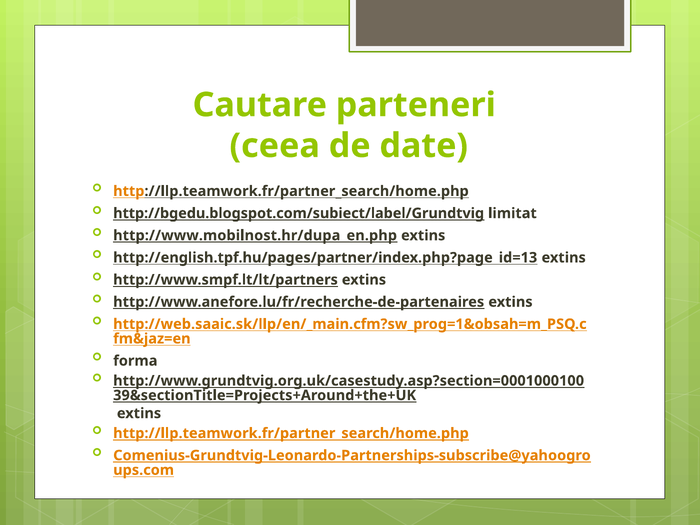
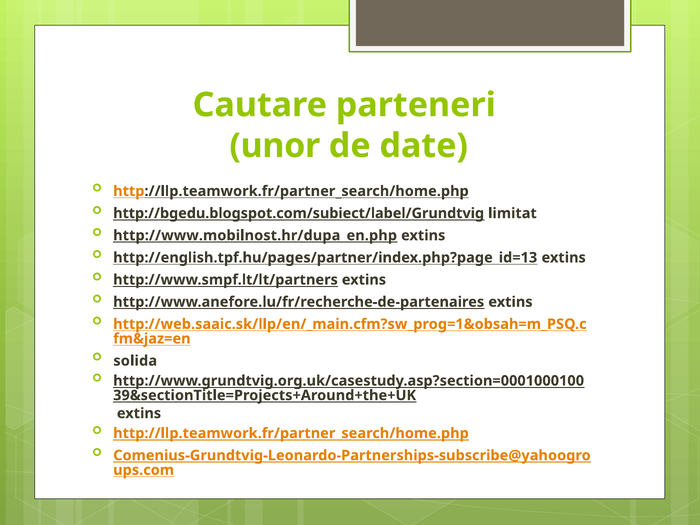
ceea: ceea -> unor
forma: forma -> solida
